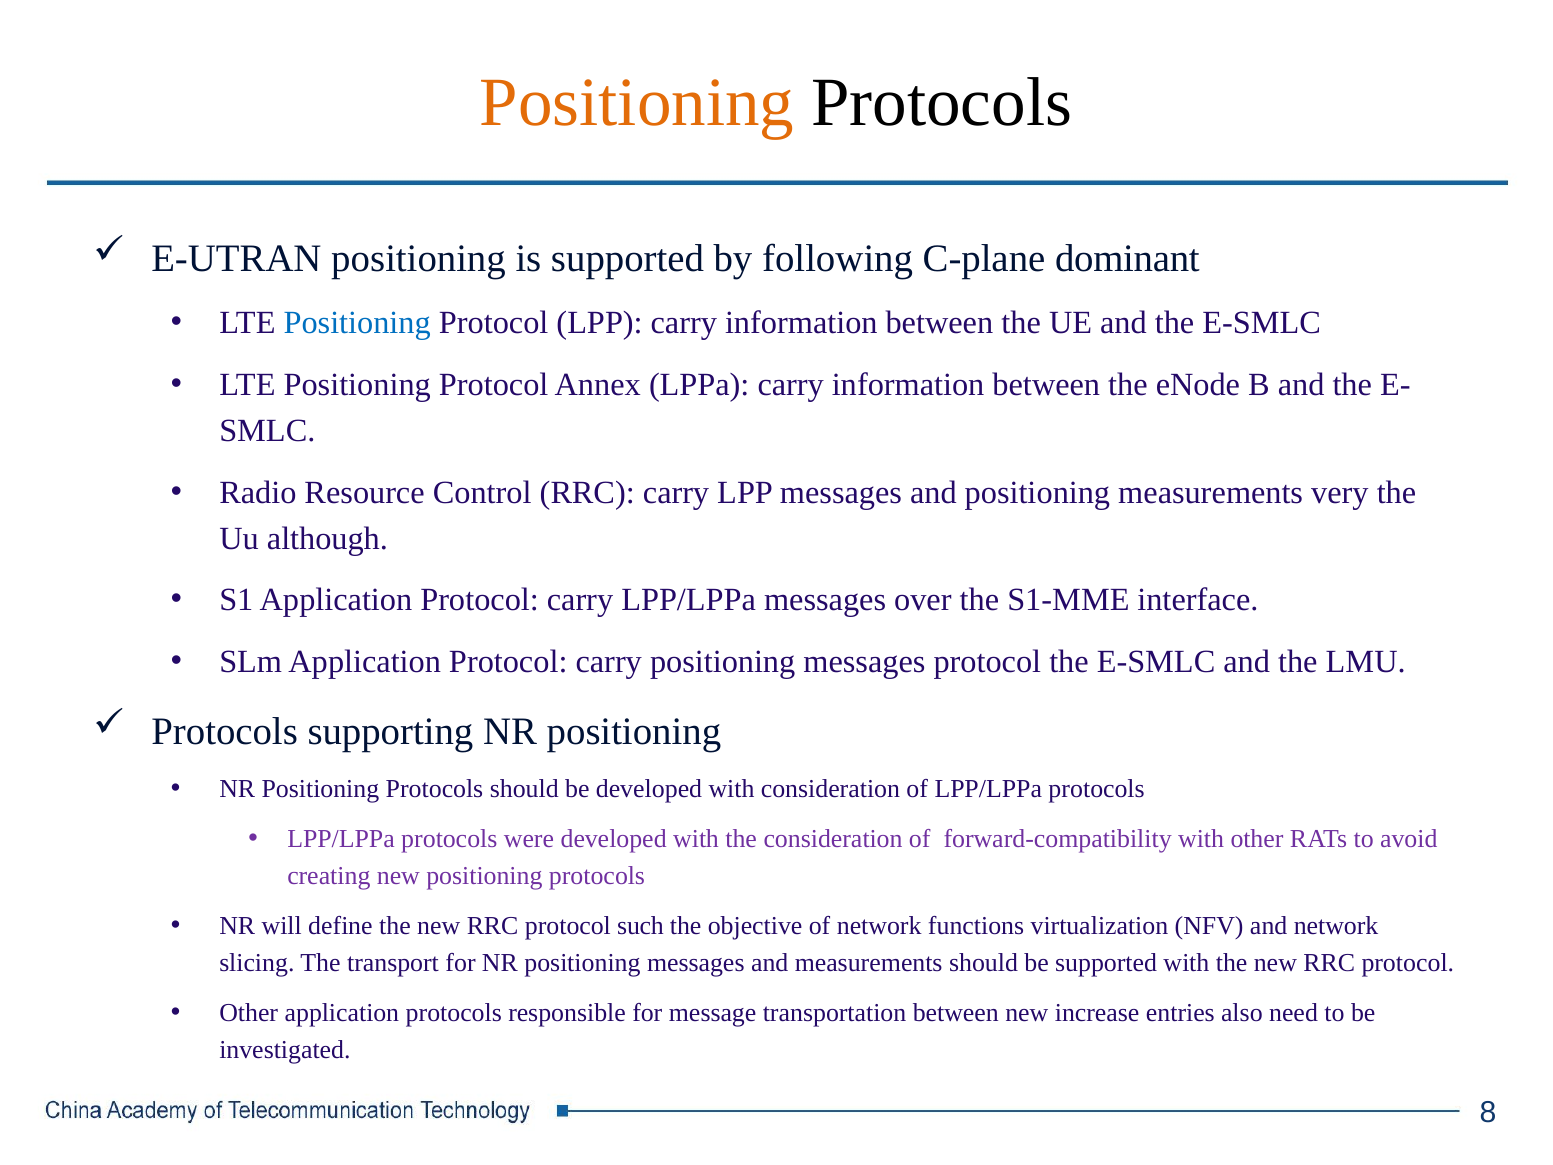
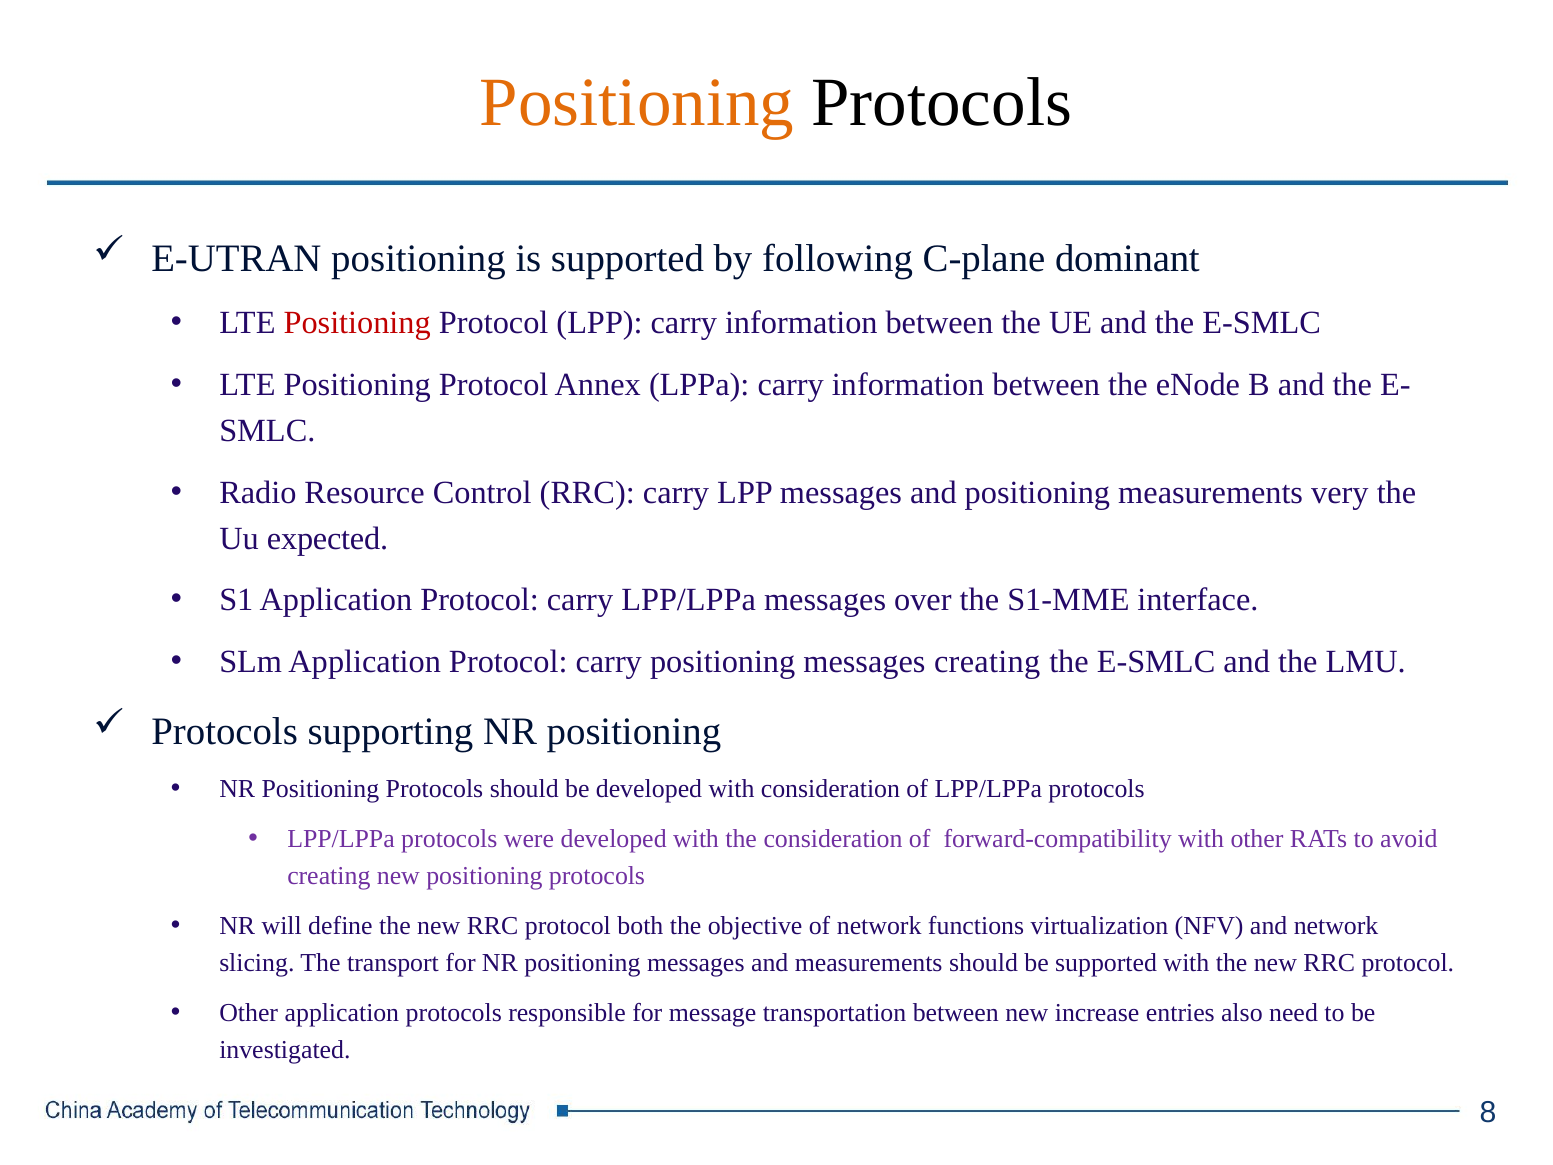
Positioning at (357, 323) colour: blue -> red
although: although -> expected
messages protocol: protocol -> creating
such: such -> both
